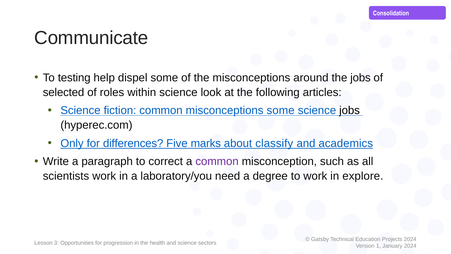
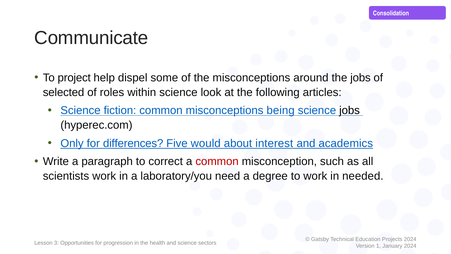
testing: testing -> project
misconceptions some: some -> being
marks: marks -> would
classify: classify -> interest
common at (217, 161) colour: purple -> red
explore: explore -> needed
